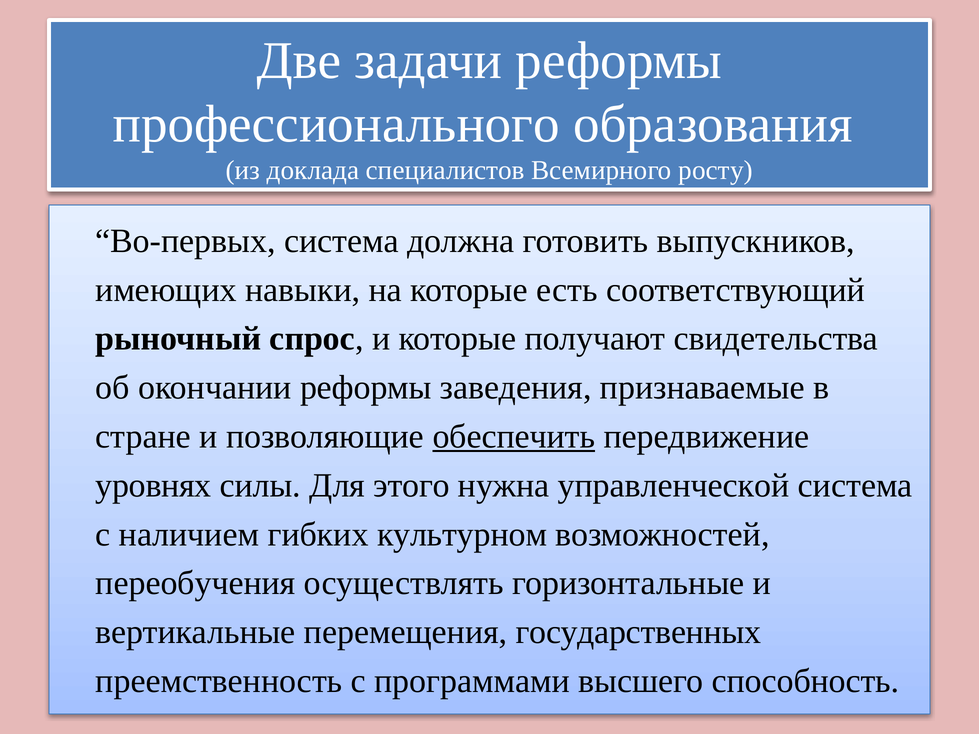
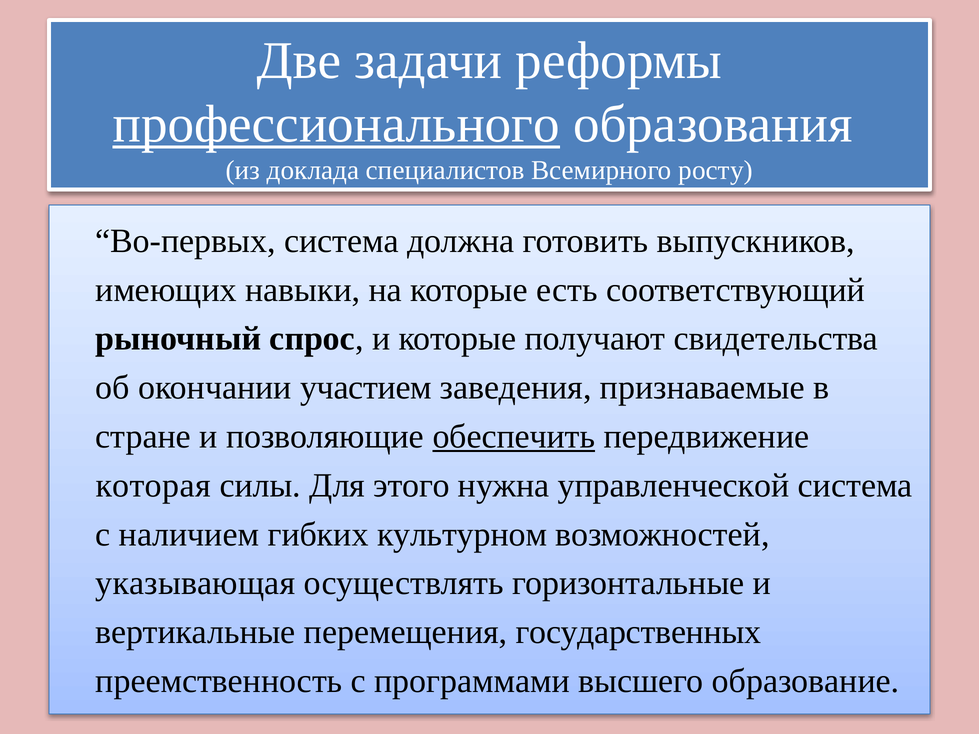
профессионального underline: none -> present
окончании реформы: реформы -> участием
уровнях: уровнях -> которая
переобучения: переобучения -> указывающая
способность: способность -> образование
